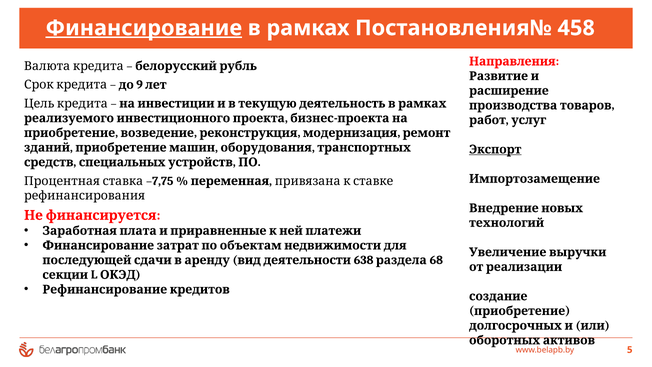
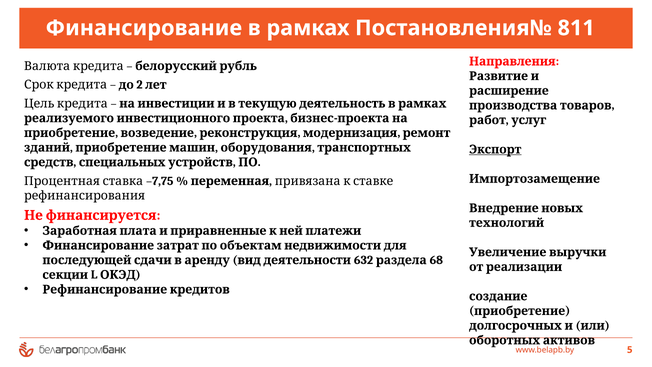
Финансирование underline: present -> none
458: 458 -> 811
9: 9 -> 2
638: 638 -> 632
